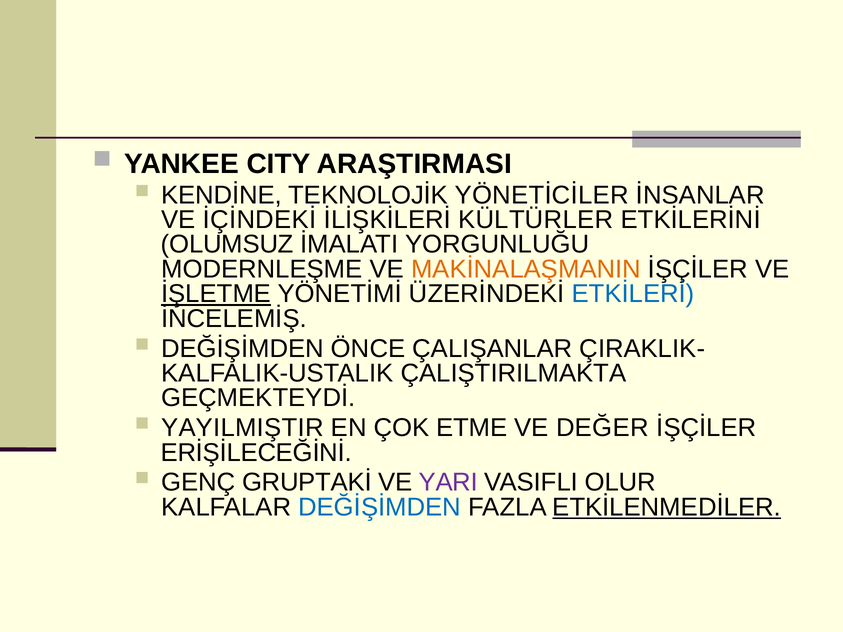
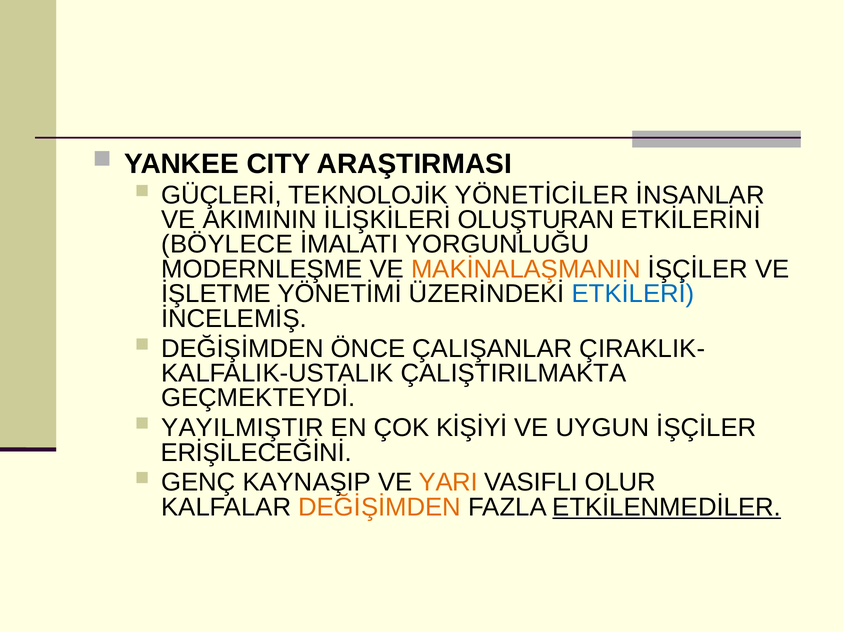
KENDİNE: KENDİNE -> GÜÇLERİ
İÇİNDEKİ: İÇİNDEKİ -> AKIMININ
KÜLTÜRLER: KÜLTÜRLER -> OLUŞTURAN
OLUMSUZ: OLUMSUZ -> BÖYLECE
İŞLETME underline: present -> none
ETME: ETME -> KİŞİYİ
DEĞER: DEĞER -> UYGUN
GRUPTAKİ: GRUPTAKİ -> KAYNAŞIP
YARI colour: purple -> orange
DEĞİŞİMDEN at (380, 507) colour: blue -> orange
